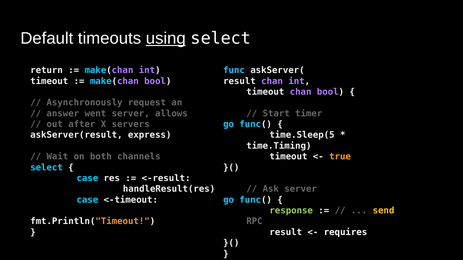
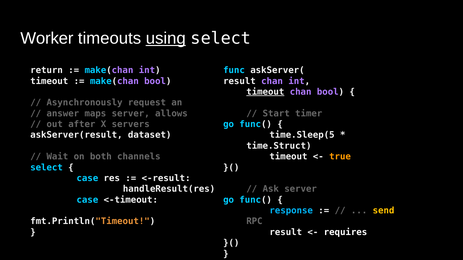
Default: Default -> Worker
timeout at (265, 92) underline: none -> present
went: went -> maps
express: express -> dataset
time.Timing: time.Timing -> time.Struct
response colour: light green -> light blue
